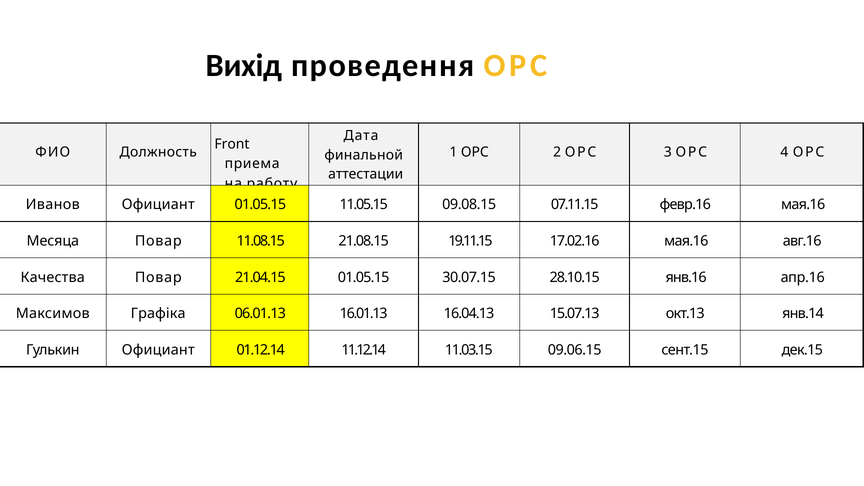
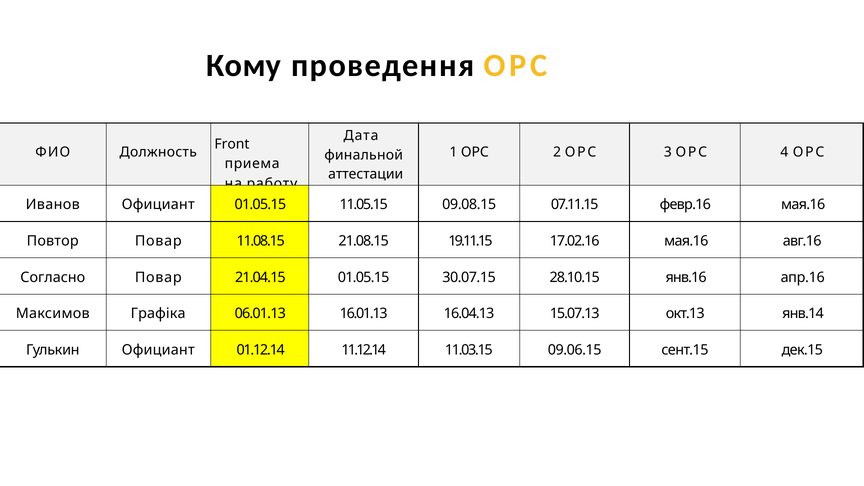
Вихід: Вихід -> Кому
Месяца: Месяца -> Повтор
Качества: Качества -> Согласно
